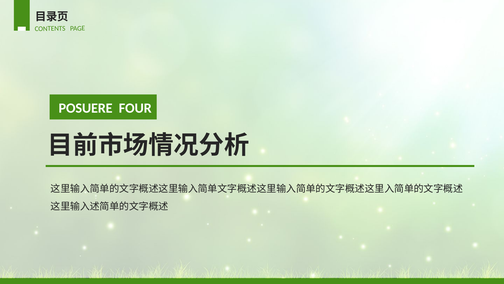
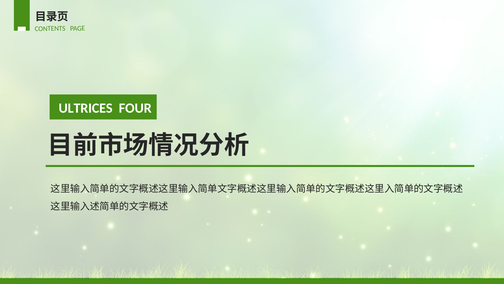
POSUERE: POSUERE -> ULTRICES
